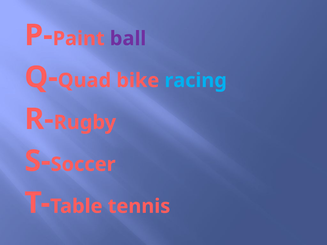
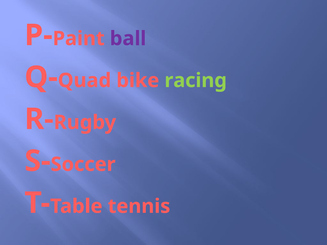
racing colour: light blue -> light green
